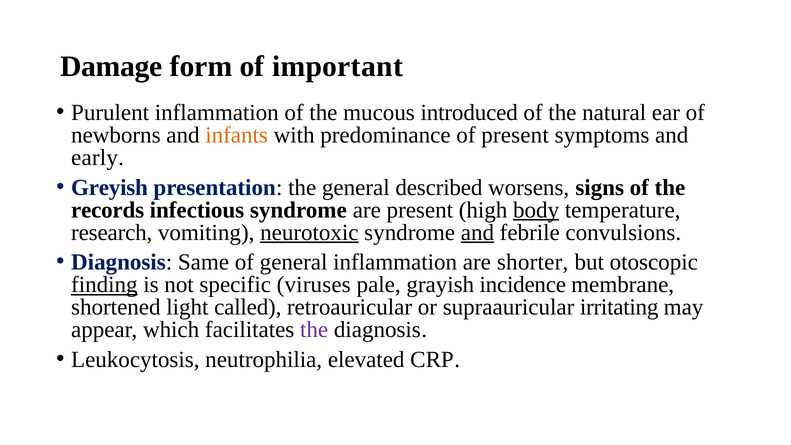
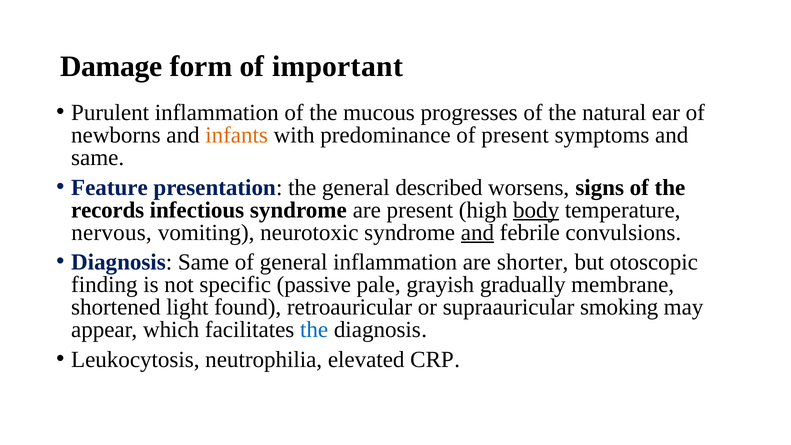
introduced: introduced -> progresses
early at (98, 158): early -> same
Greyish: Greyish -> Feature
research: research -> nervous
neurotoxic underline: present -> none
finding underline: present -> none
viruses: viruses -> passive
incidence: incidence -> gradually
called: called -> found
irritating: irritating -> smoking
the at (314, 330) colour: purple -> blue
